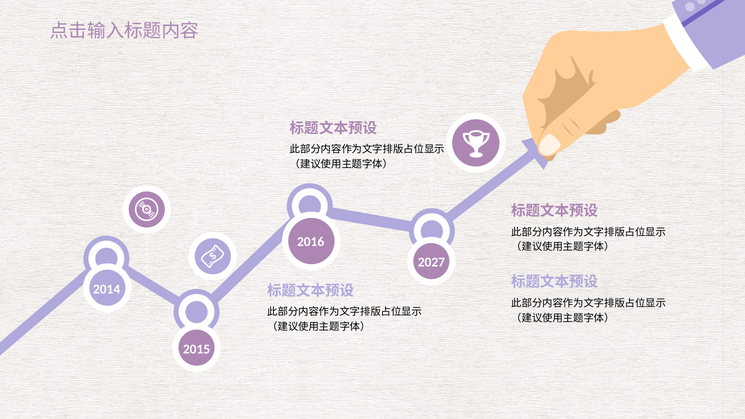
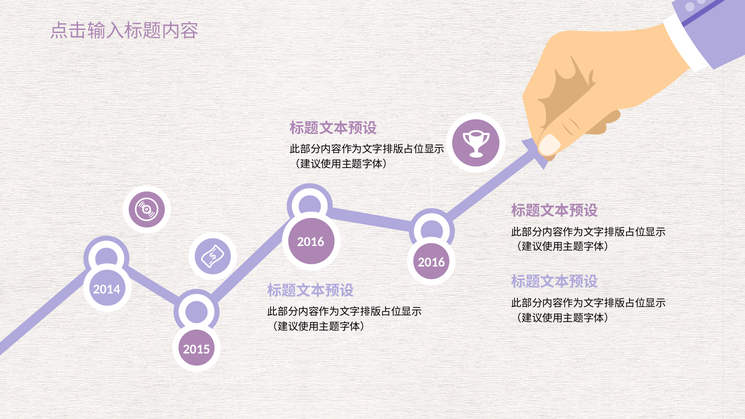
2027 at (431, 262): 2027 -> 2016
